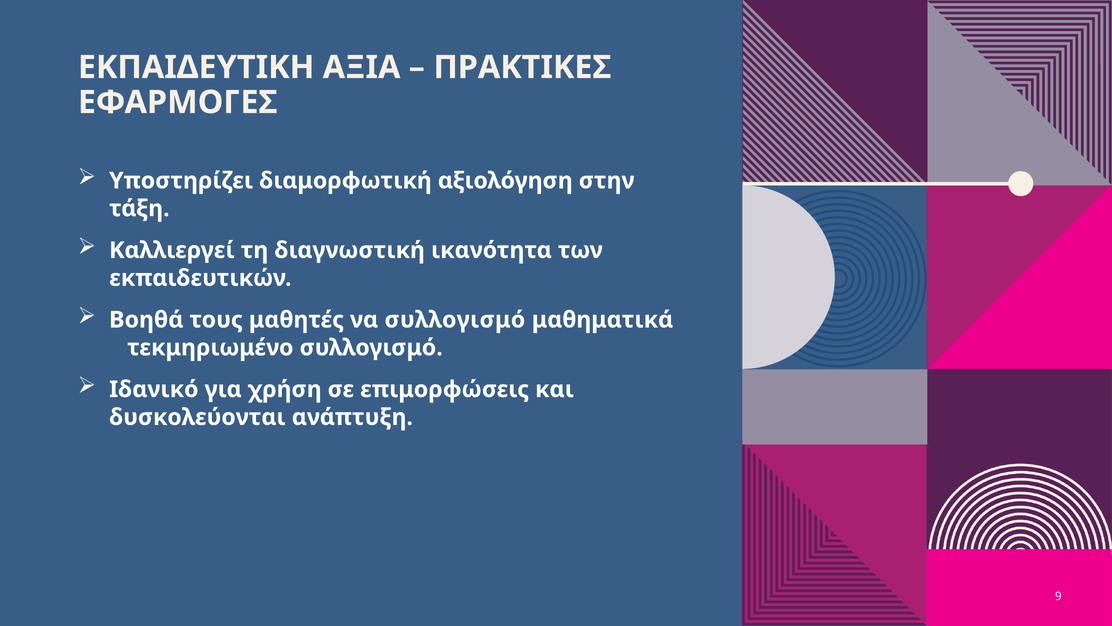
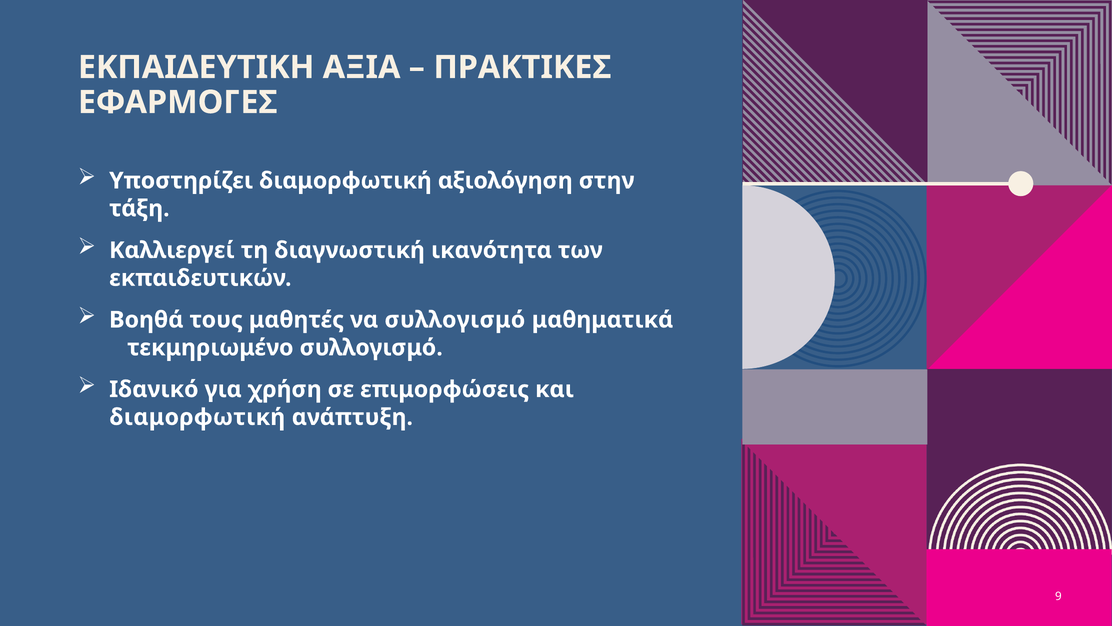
δυσκολεύονται at (197, 417): δυσκολεύονται -> διαμορφωτική
